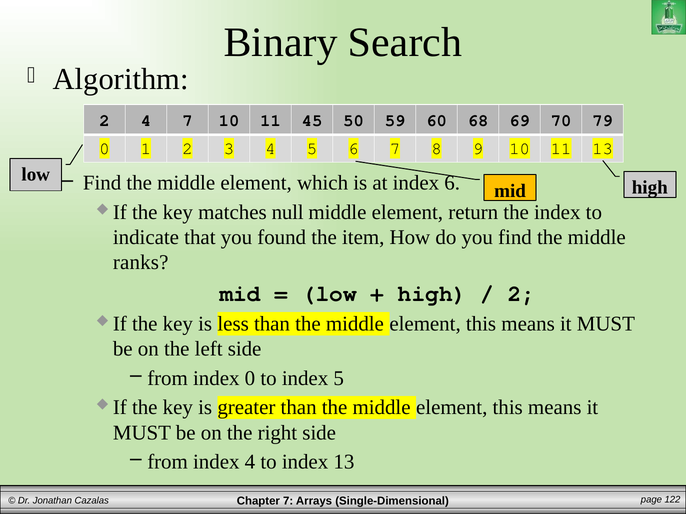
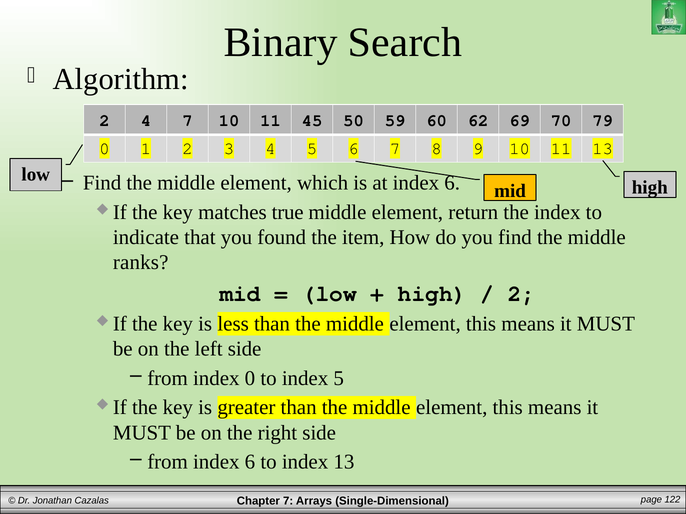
68: 68 -> 62
null: null -> true
from index 4: 4 -> 6
